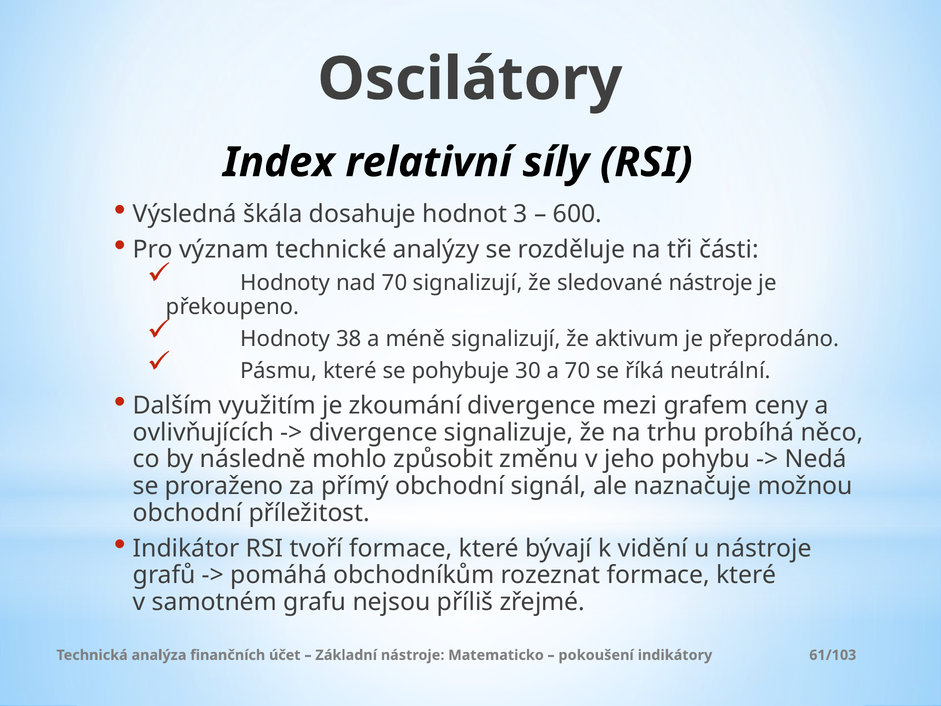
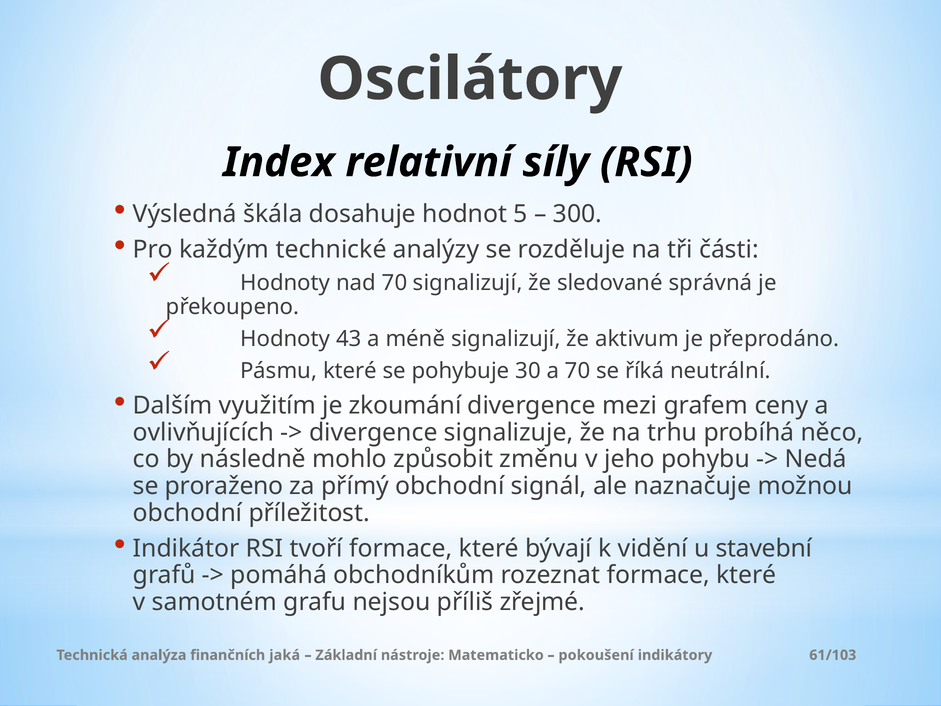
3: 3 -> 5
600: 600 -> 300
význam: význam -> každým
sledované nástroje: nástroje -> správná
38: 38 -> 43
u nástroje: nástroje -> stavební
účet: účet -> jaká
